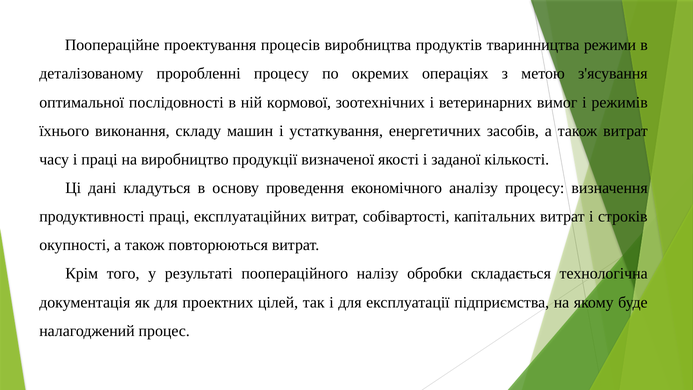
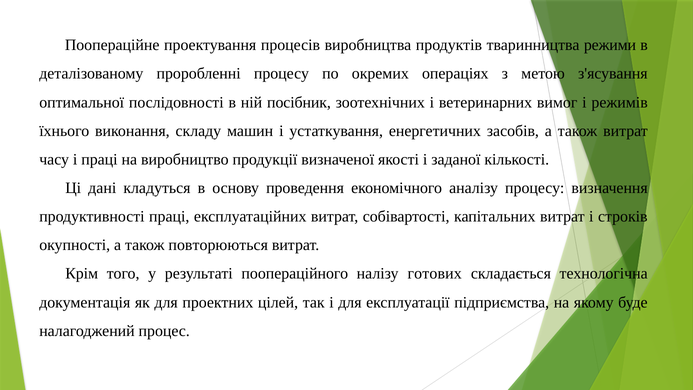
кормової: кормової -> посібник
обробки: обробки -> готових
